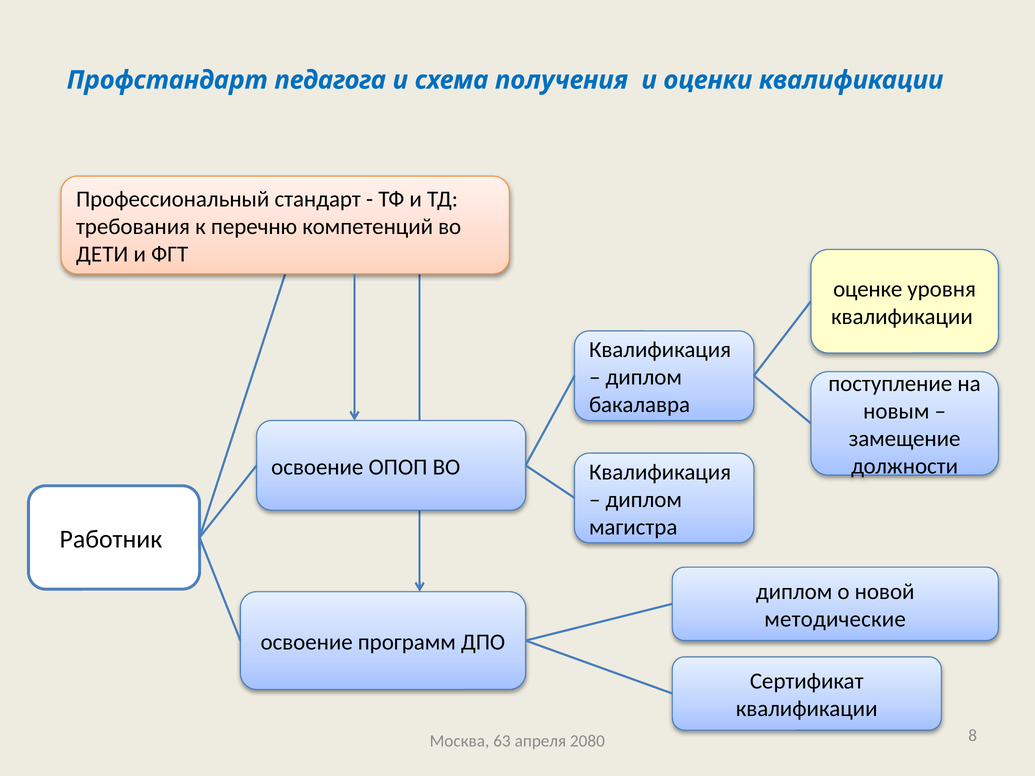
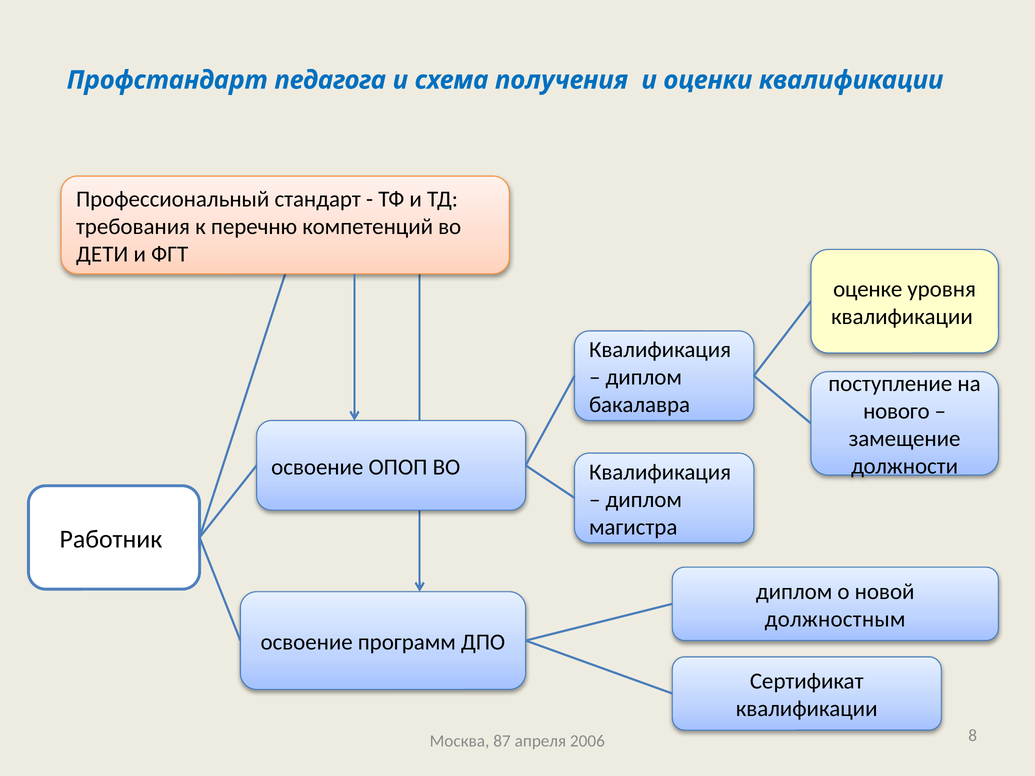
новым: новым -> нового
методические: методические -> должностным
63: 63 -> 87
2080: 2080 -> 2006
